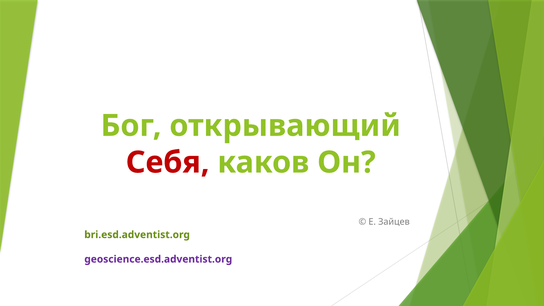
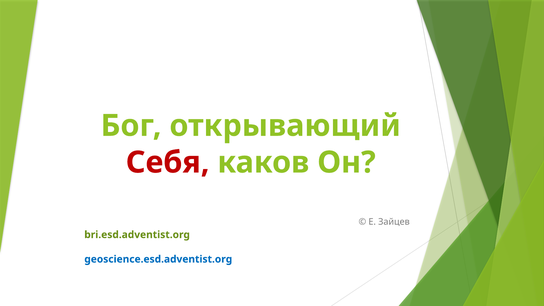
geoscience.esd.adventist.org colour: purple -> blue
